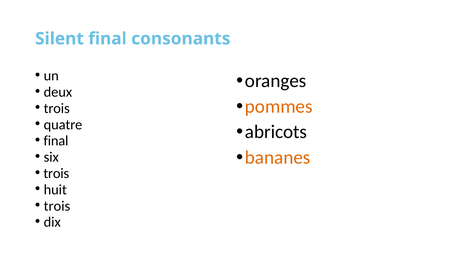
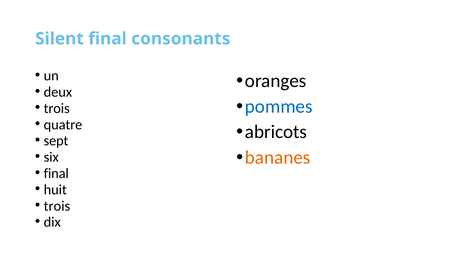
pommes colour: orange -> blue
final at (56, 141): final -> sept
trois at (56, 173): trois -> final
